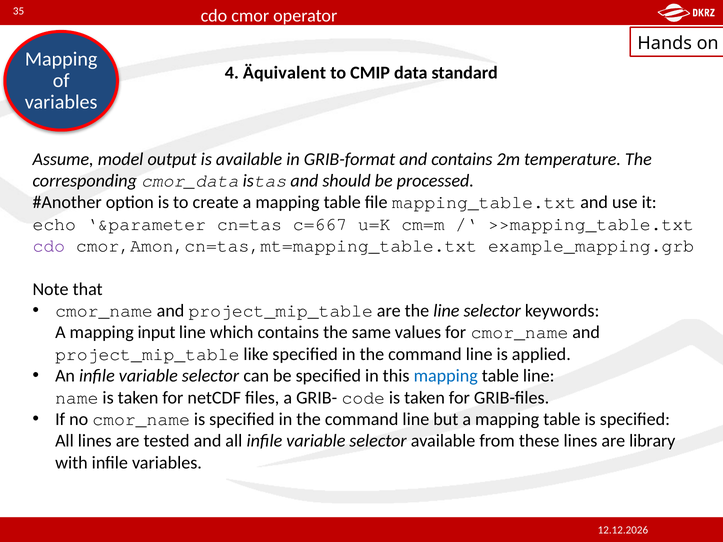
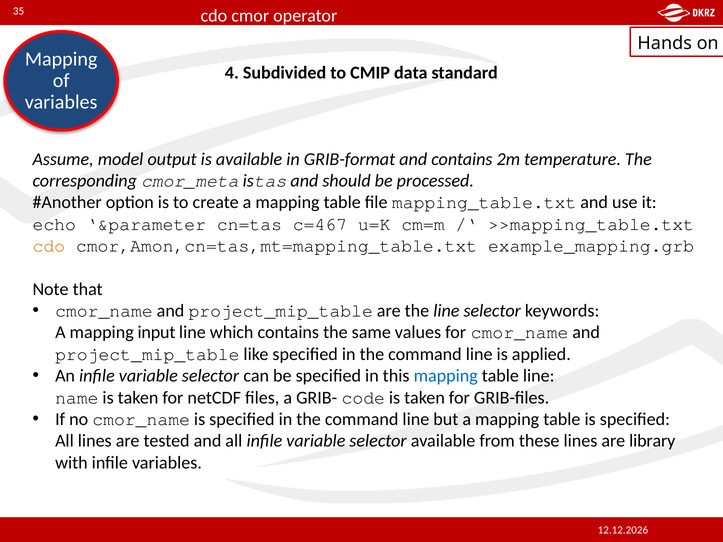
Äquivalent: Äquivalent -> Subdivided
cmor_data: cmor_data -> cmor_meta
c=667: c=667 -> c=467
cdo at (49, 246) colour: purple -> orange
